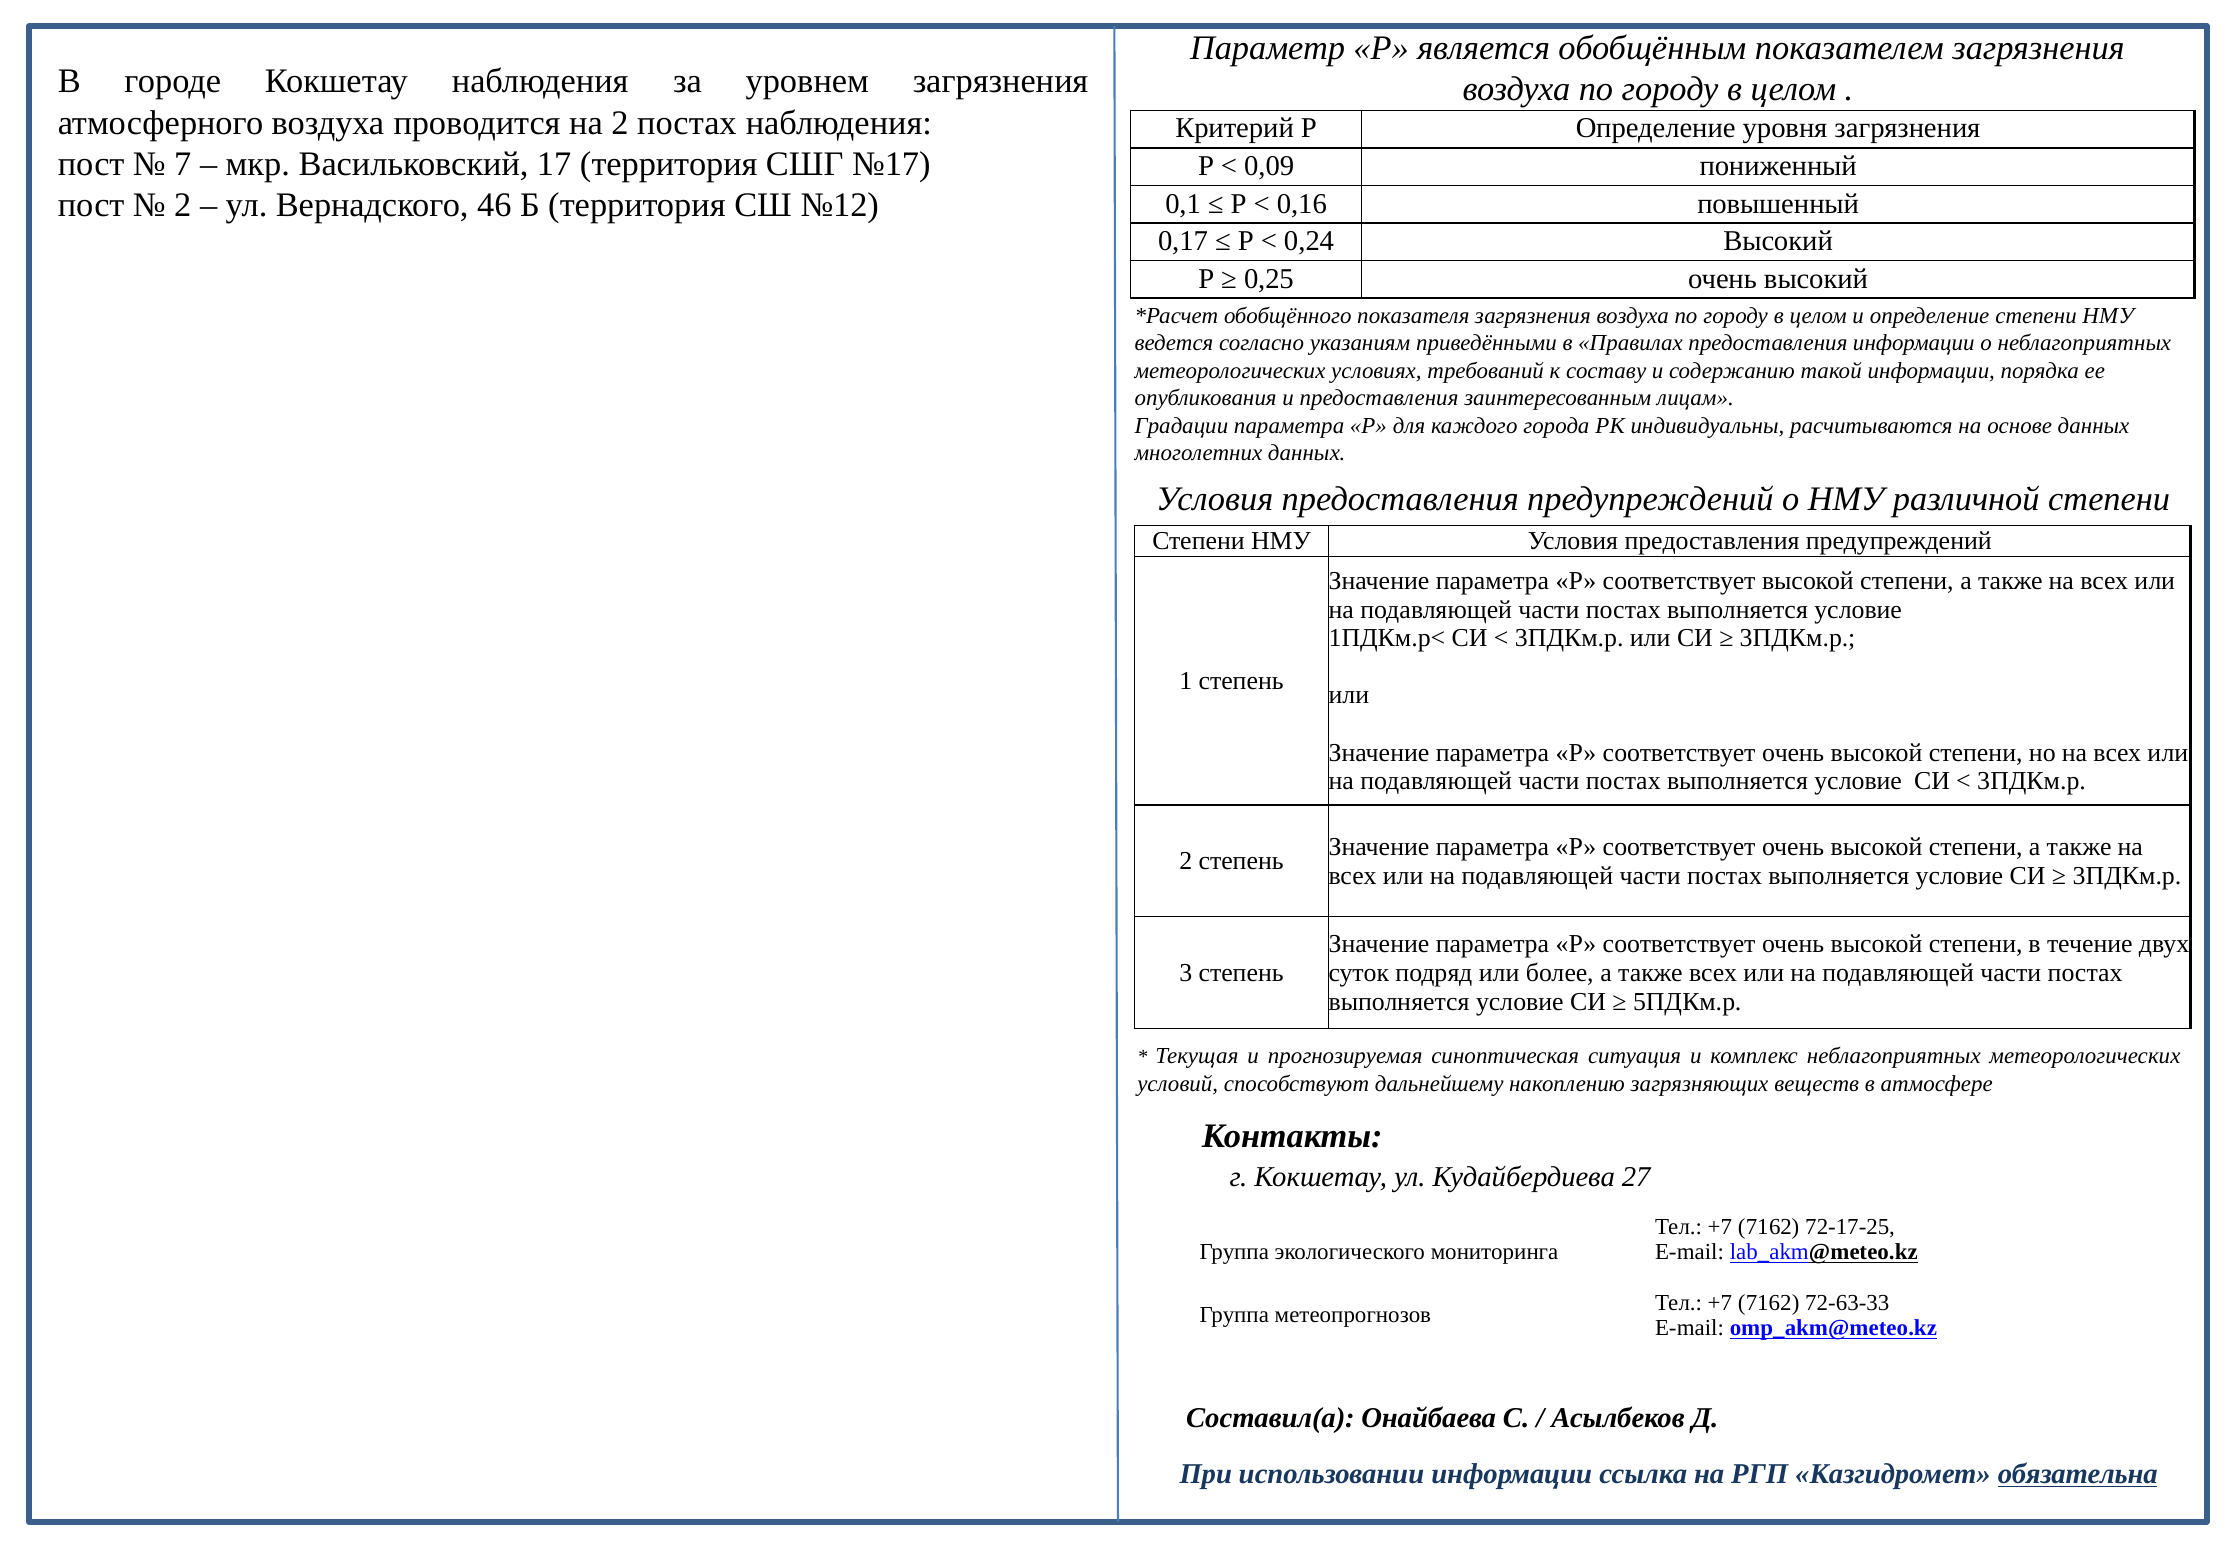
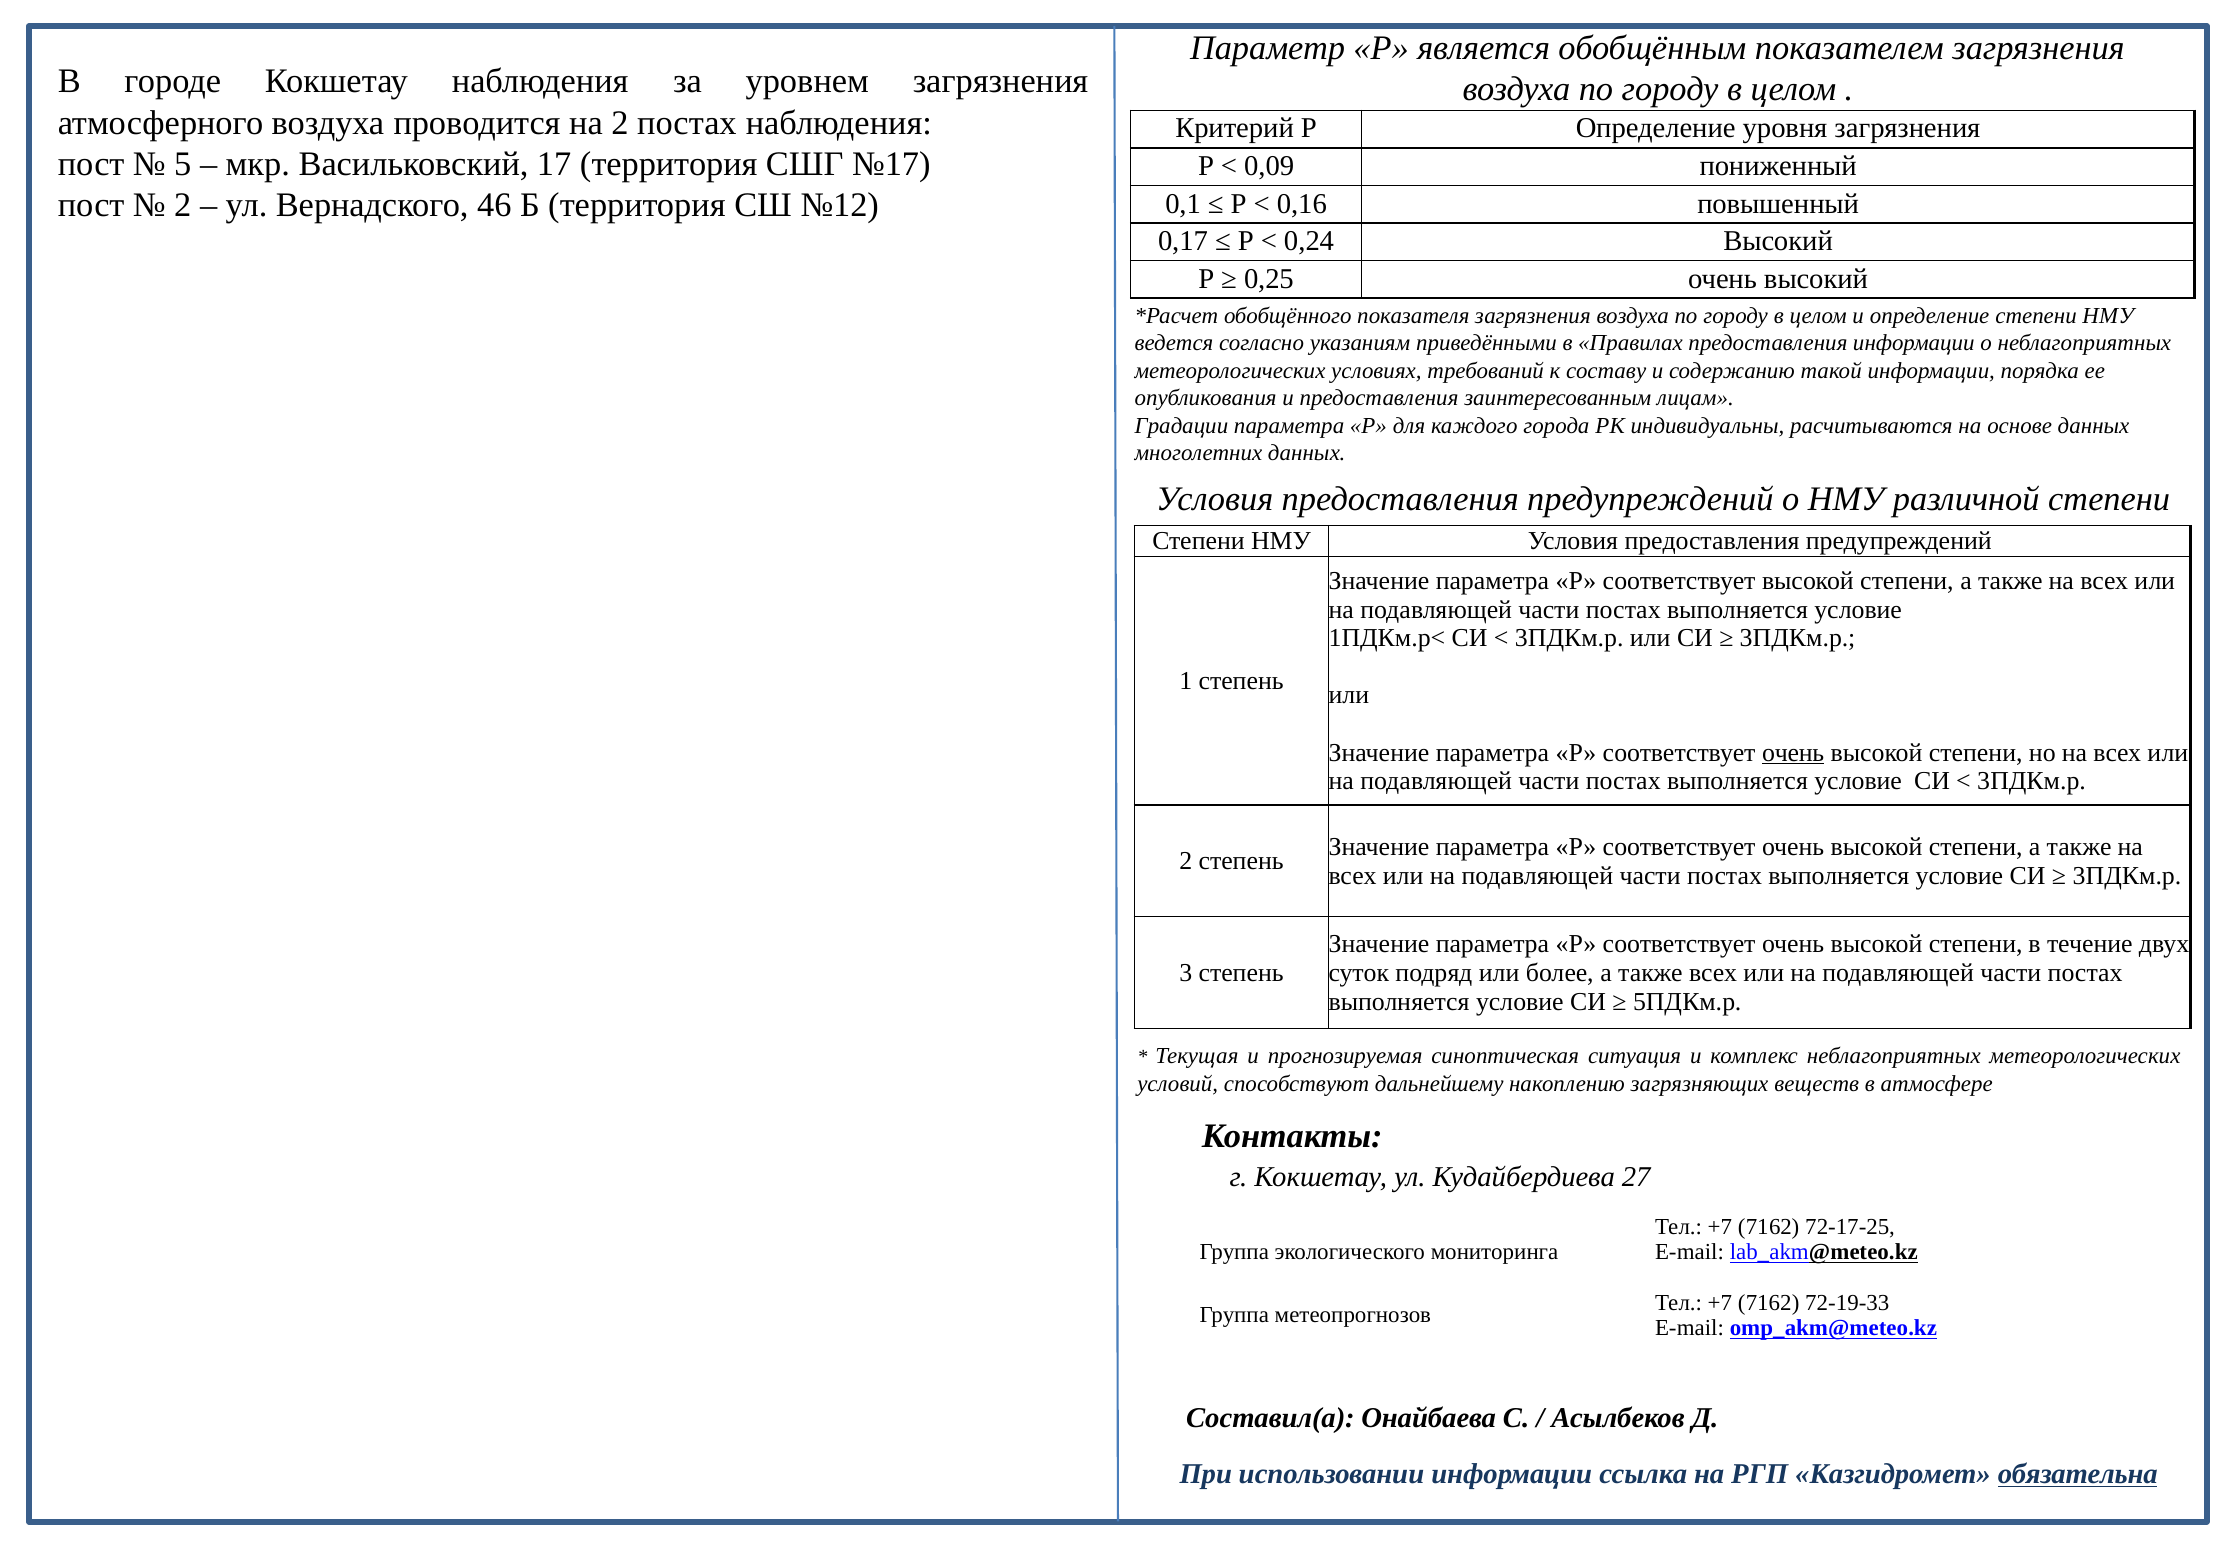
7: 7 -> 5
очень at (1793, 753) underline: none -> present
72-63-33: 72-63-33 -> 72-19-33
